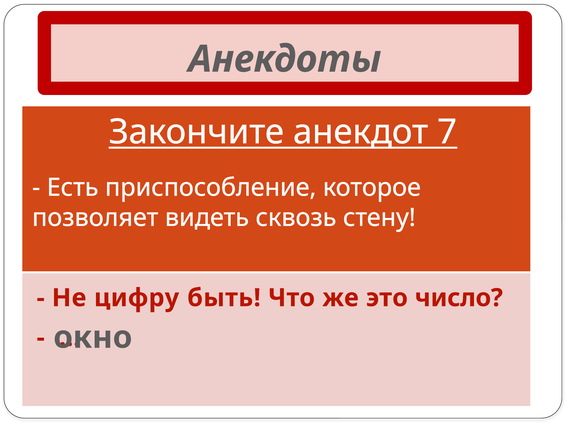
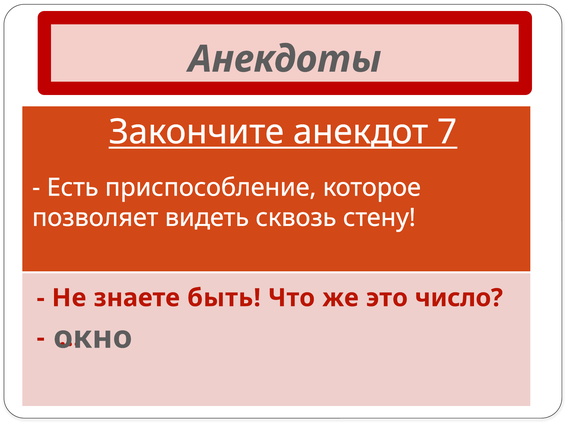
цифру: цифру -> знаете
